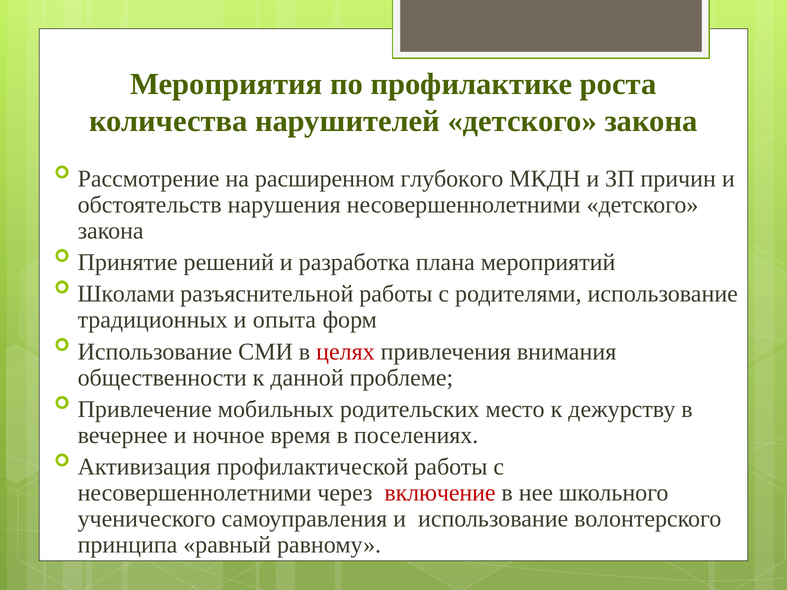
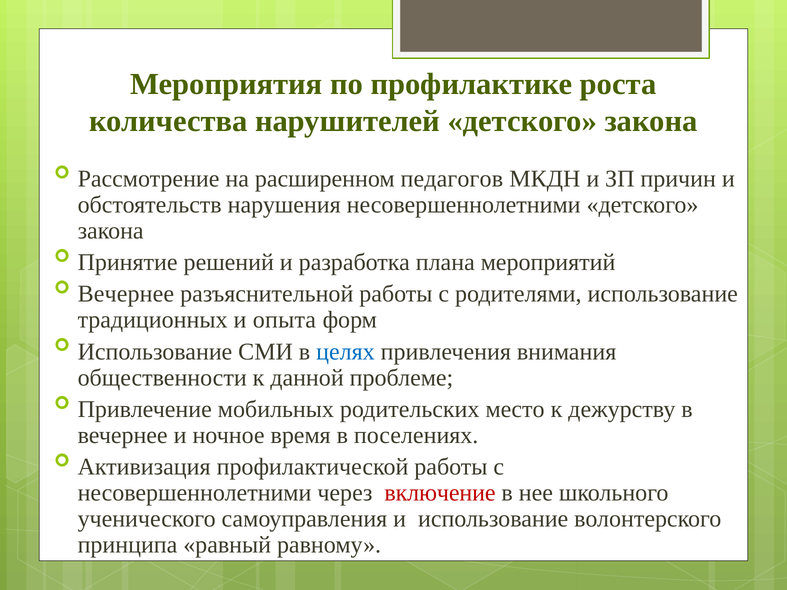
глубокого: глубокого -> педагогов
Школами at (126, 294): Школами -> Вечернее
целях colour: red -> blue
